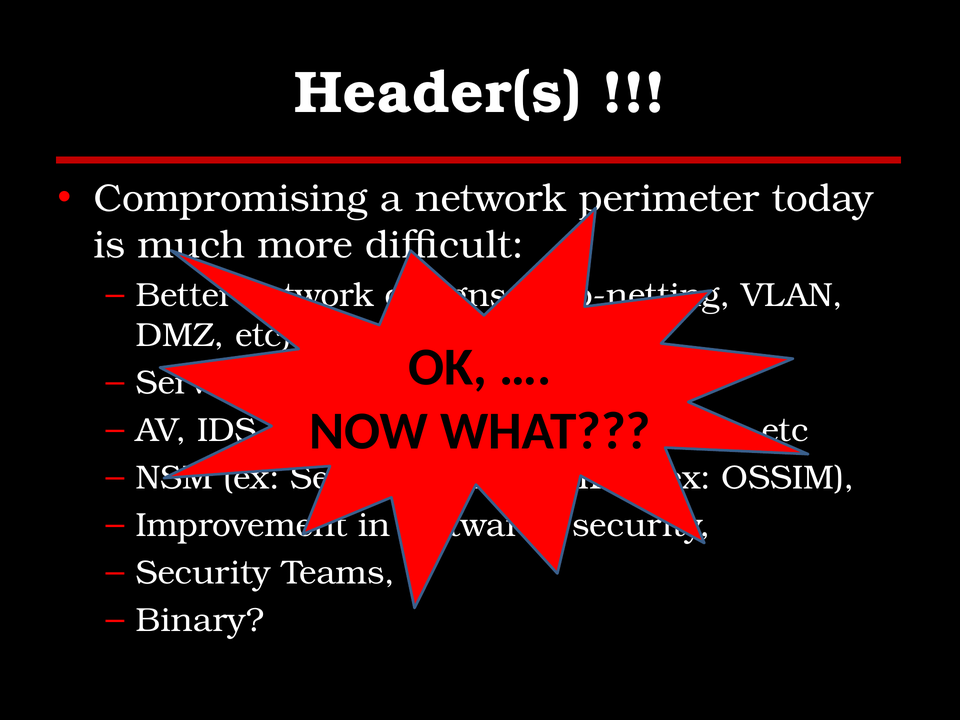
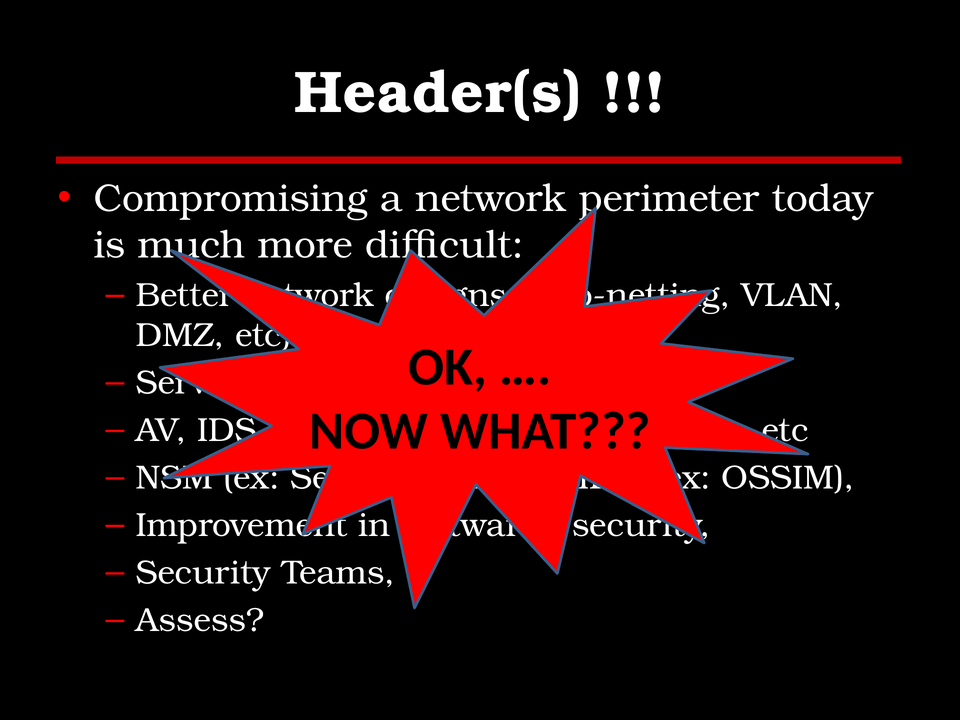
Binary: Binary -> Assess
